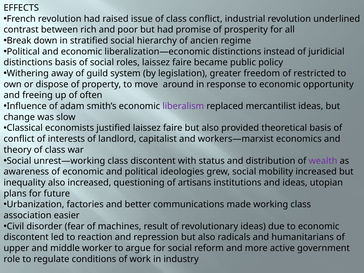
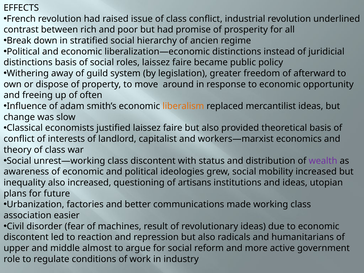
restricted: restricted -> afterward
liberalism colour: purple -> orange
worker: worker -> almost
